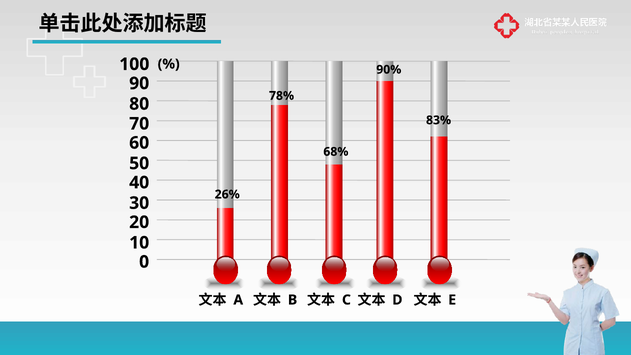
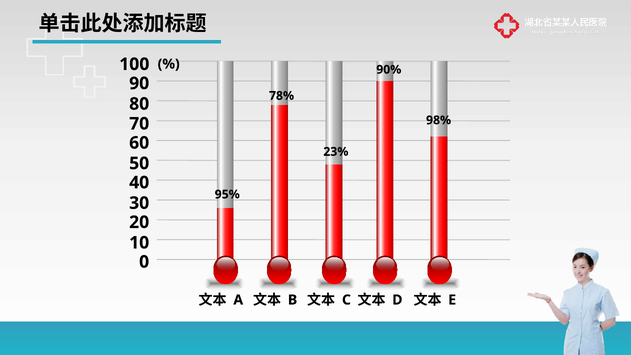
83%: 83% -> 98%
68%: 68% -> 23%
26%: 26% -> 95%
